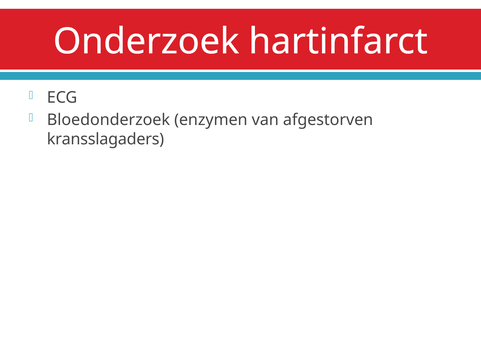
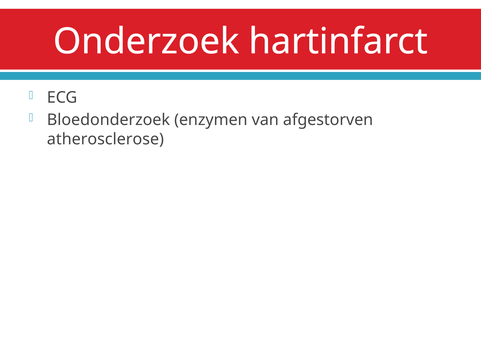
kransslagaders: kransslagaders -> atherosclerose
